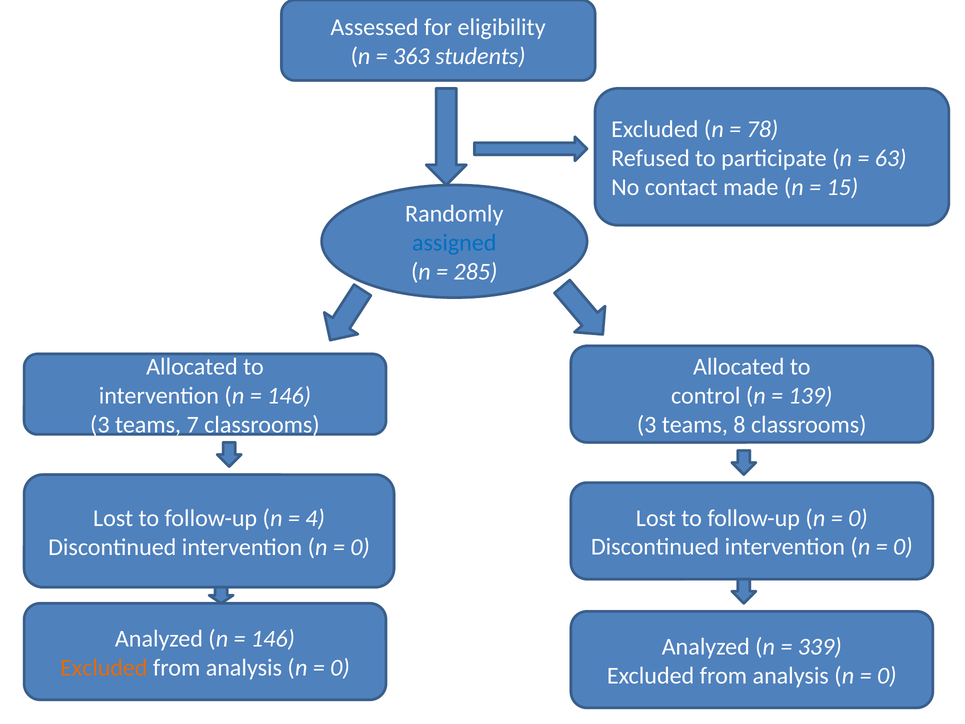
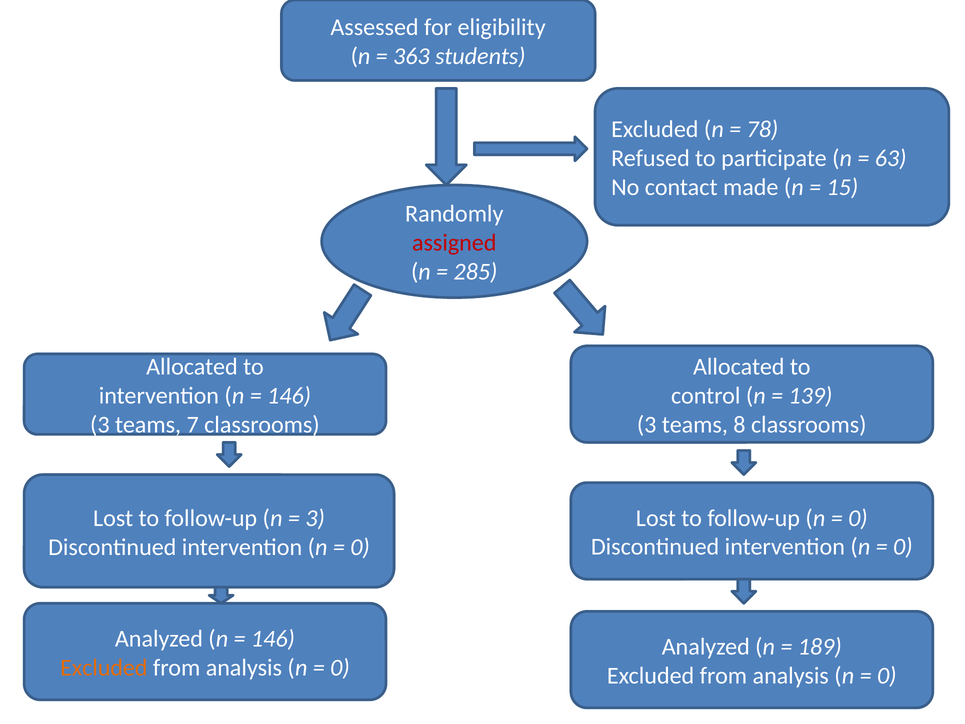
assigned colour: blue -> red
4 at (315, 518): 4 -> 3
339: 339 -> 189
